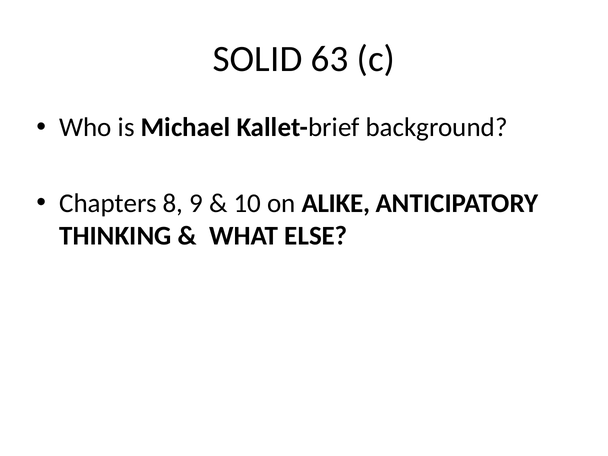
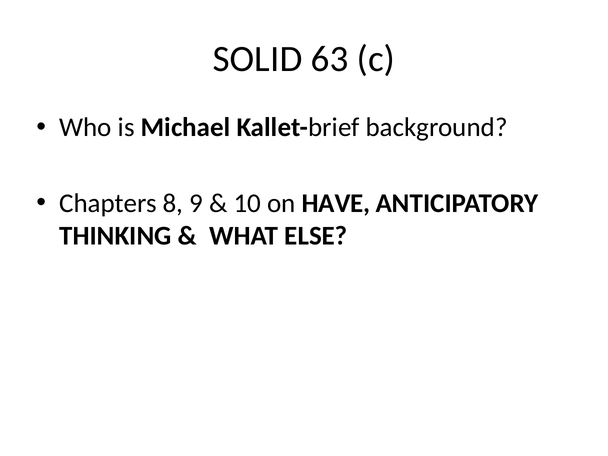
ALIKE: ALIKE -> HAVE
